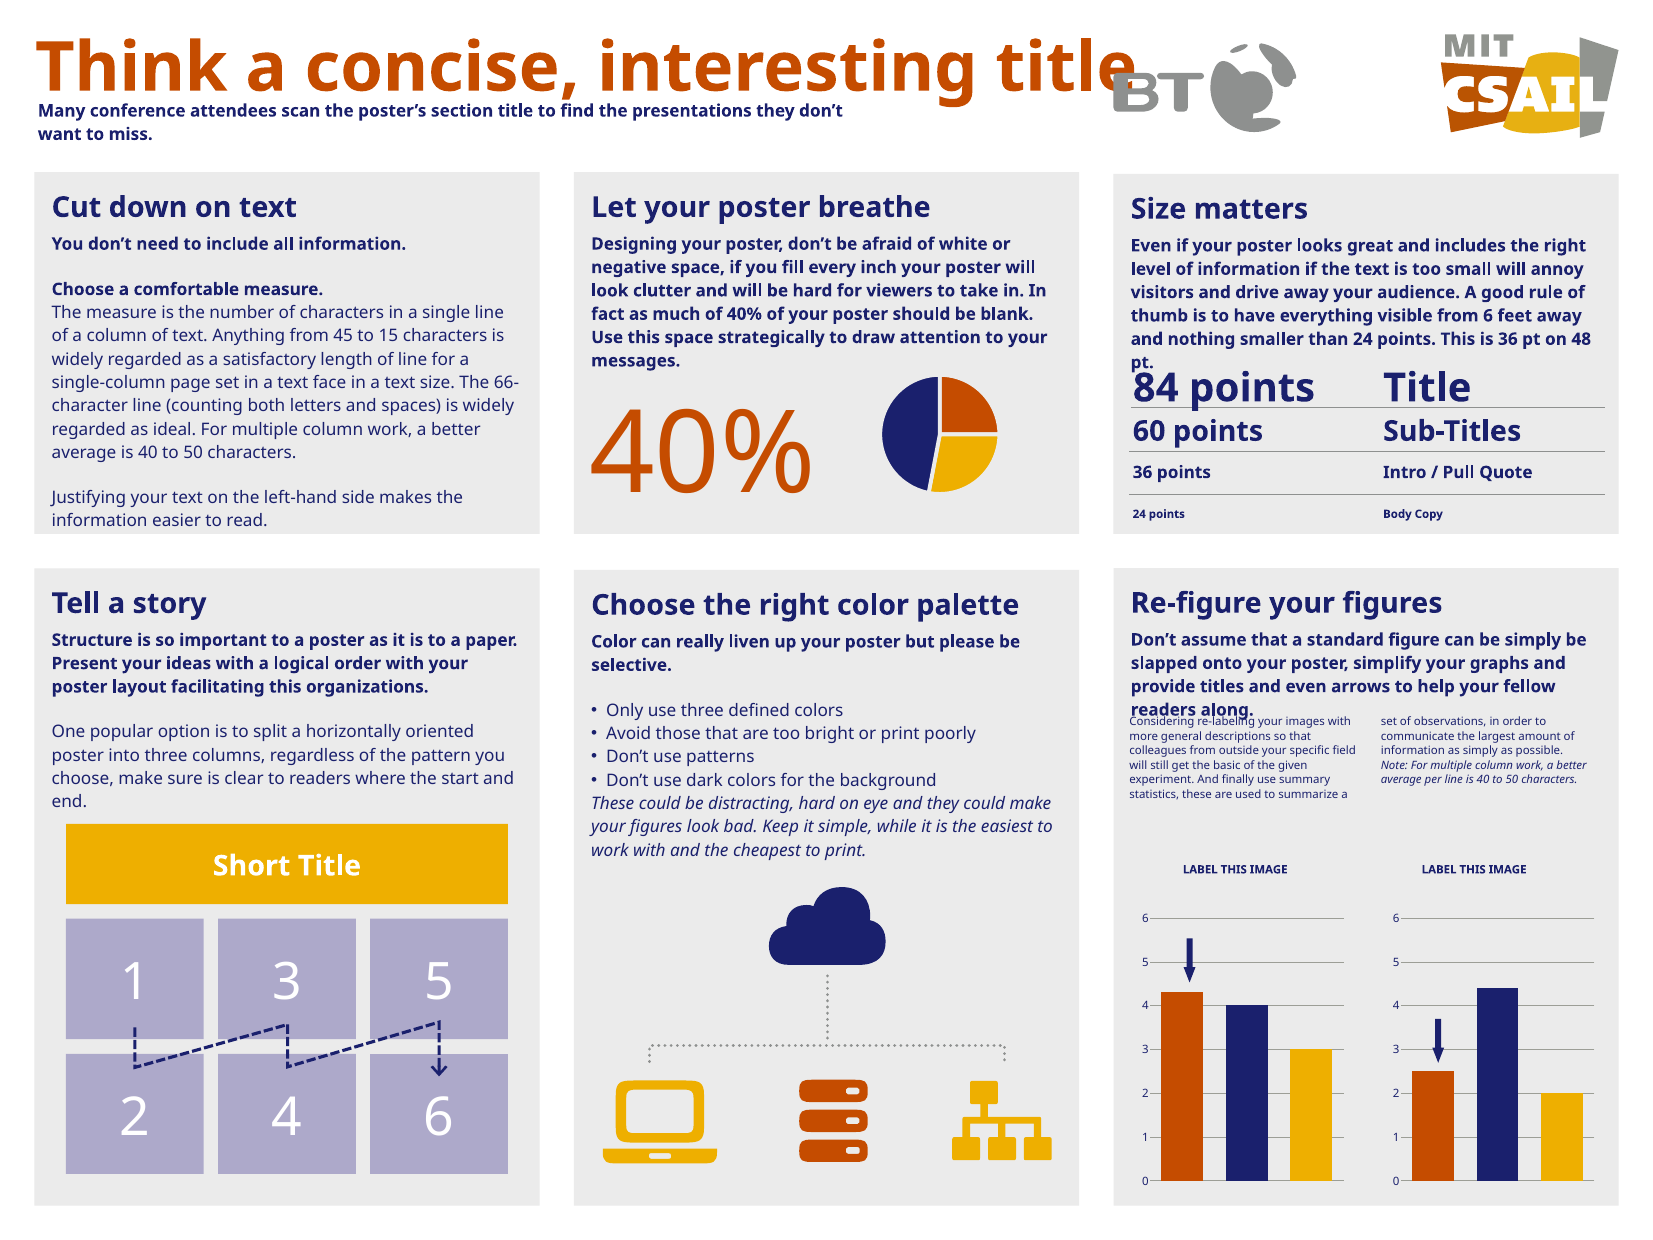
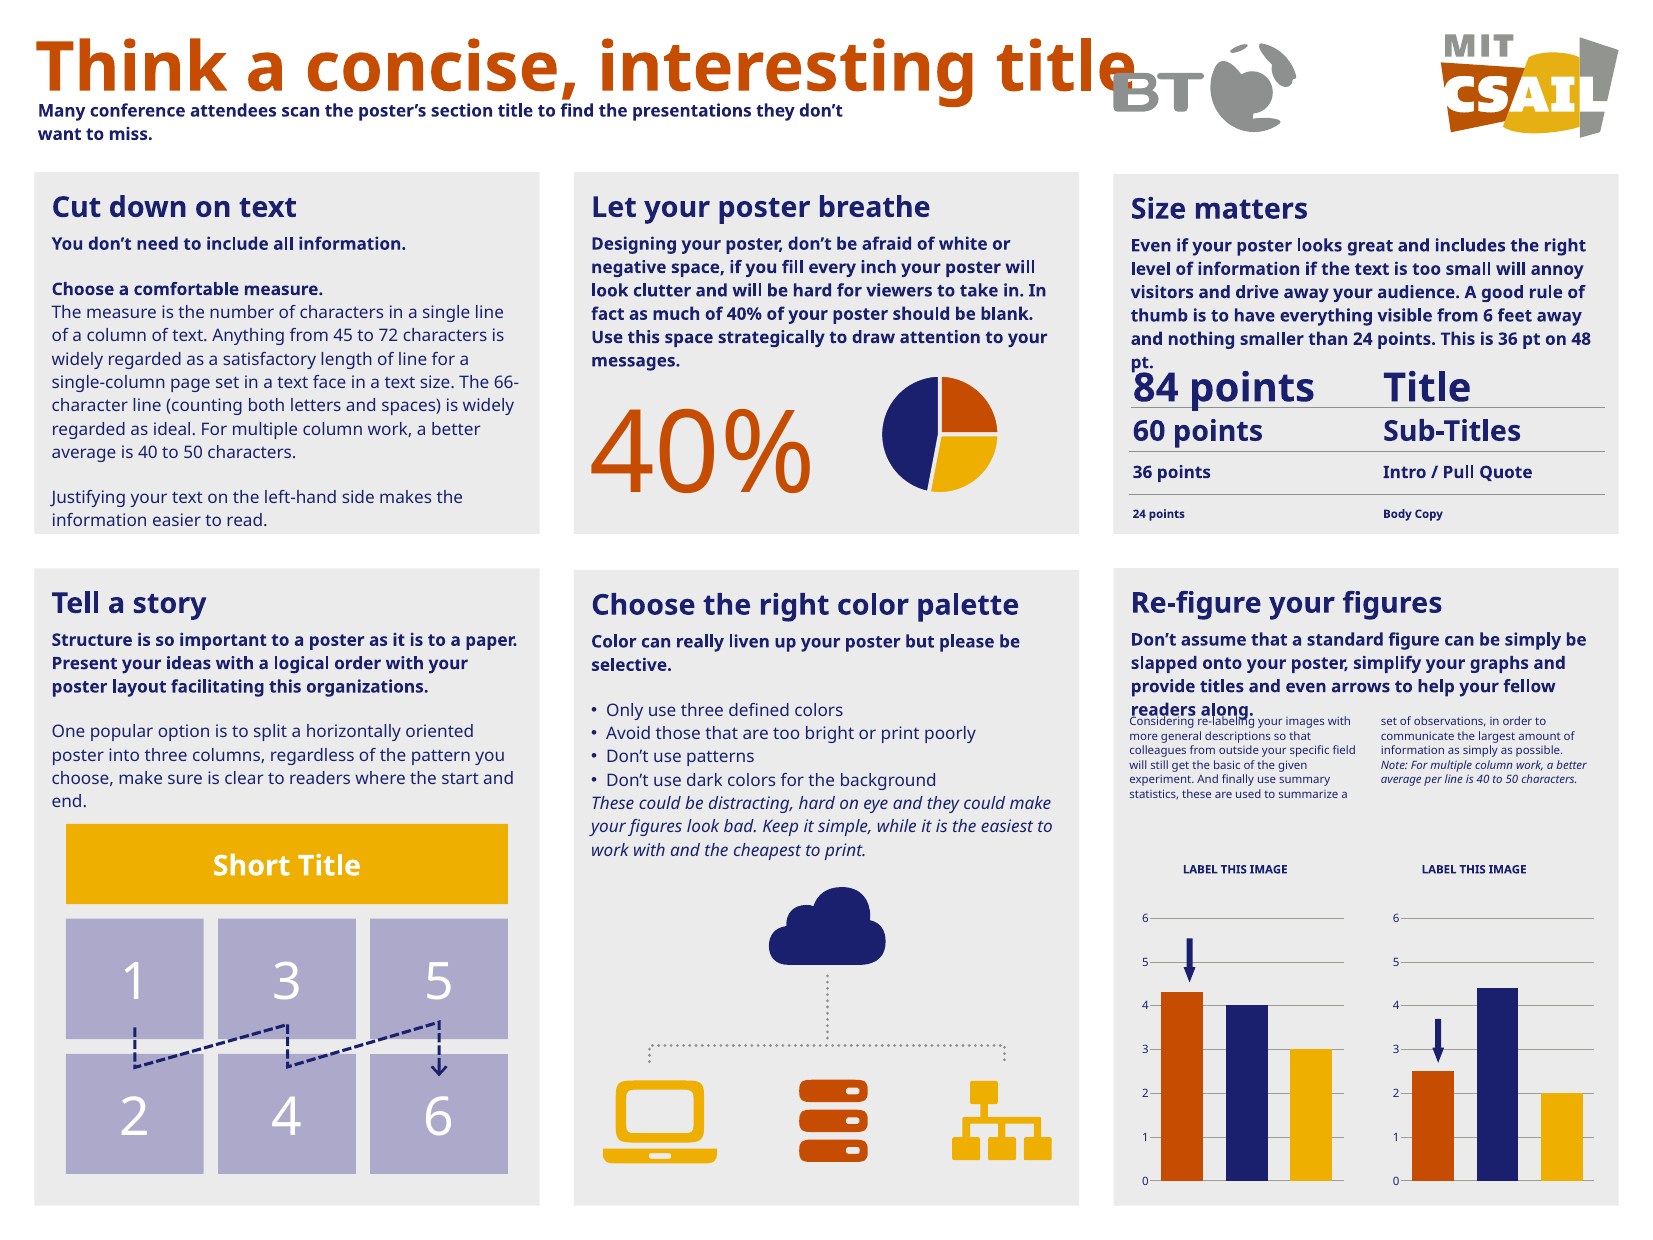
15: 15 -> 72
